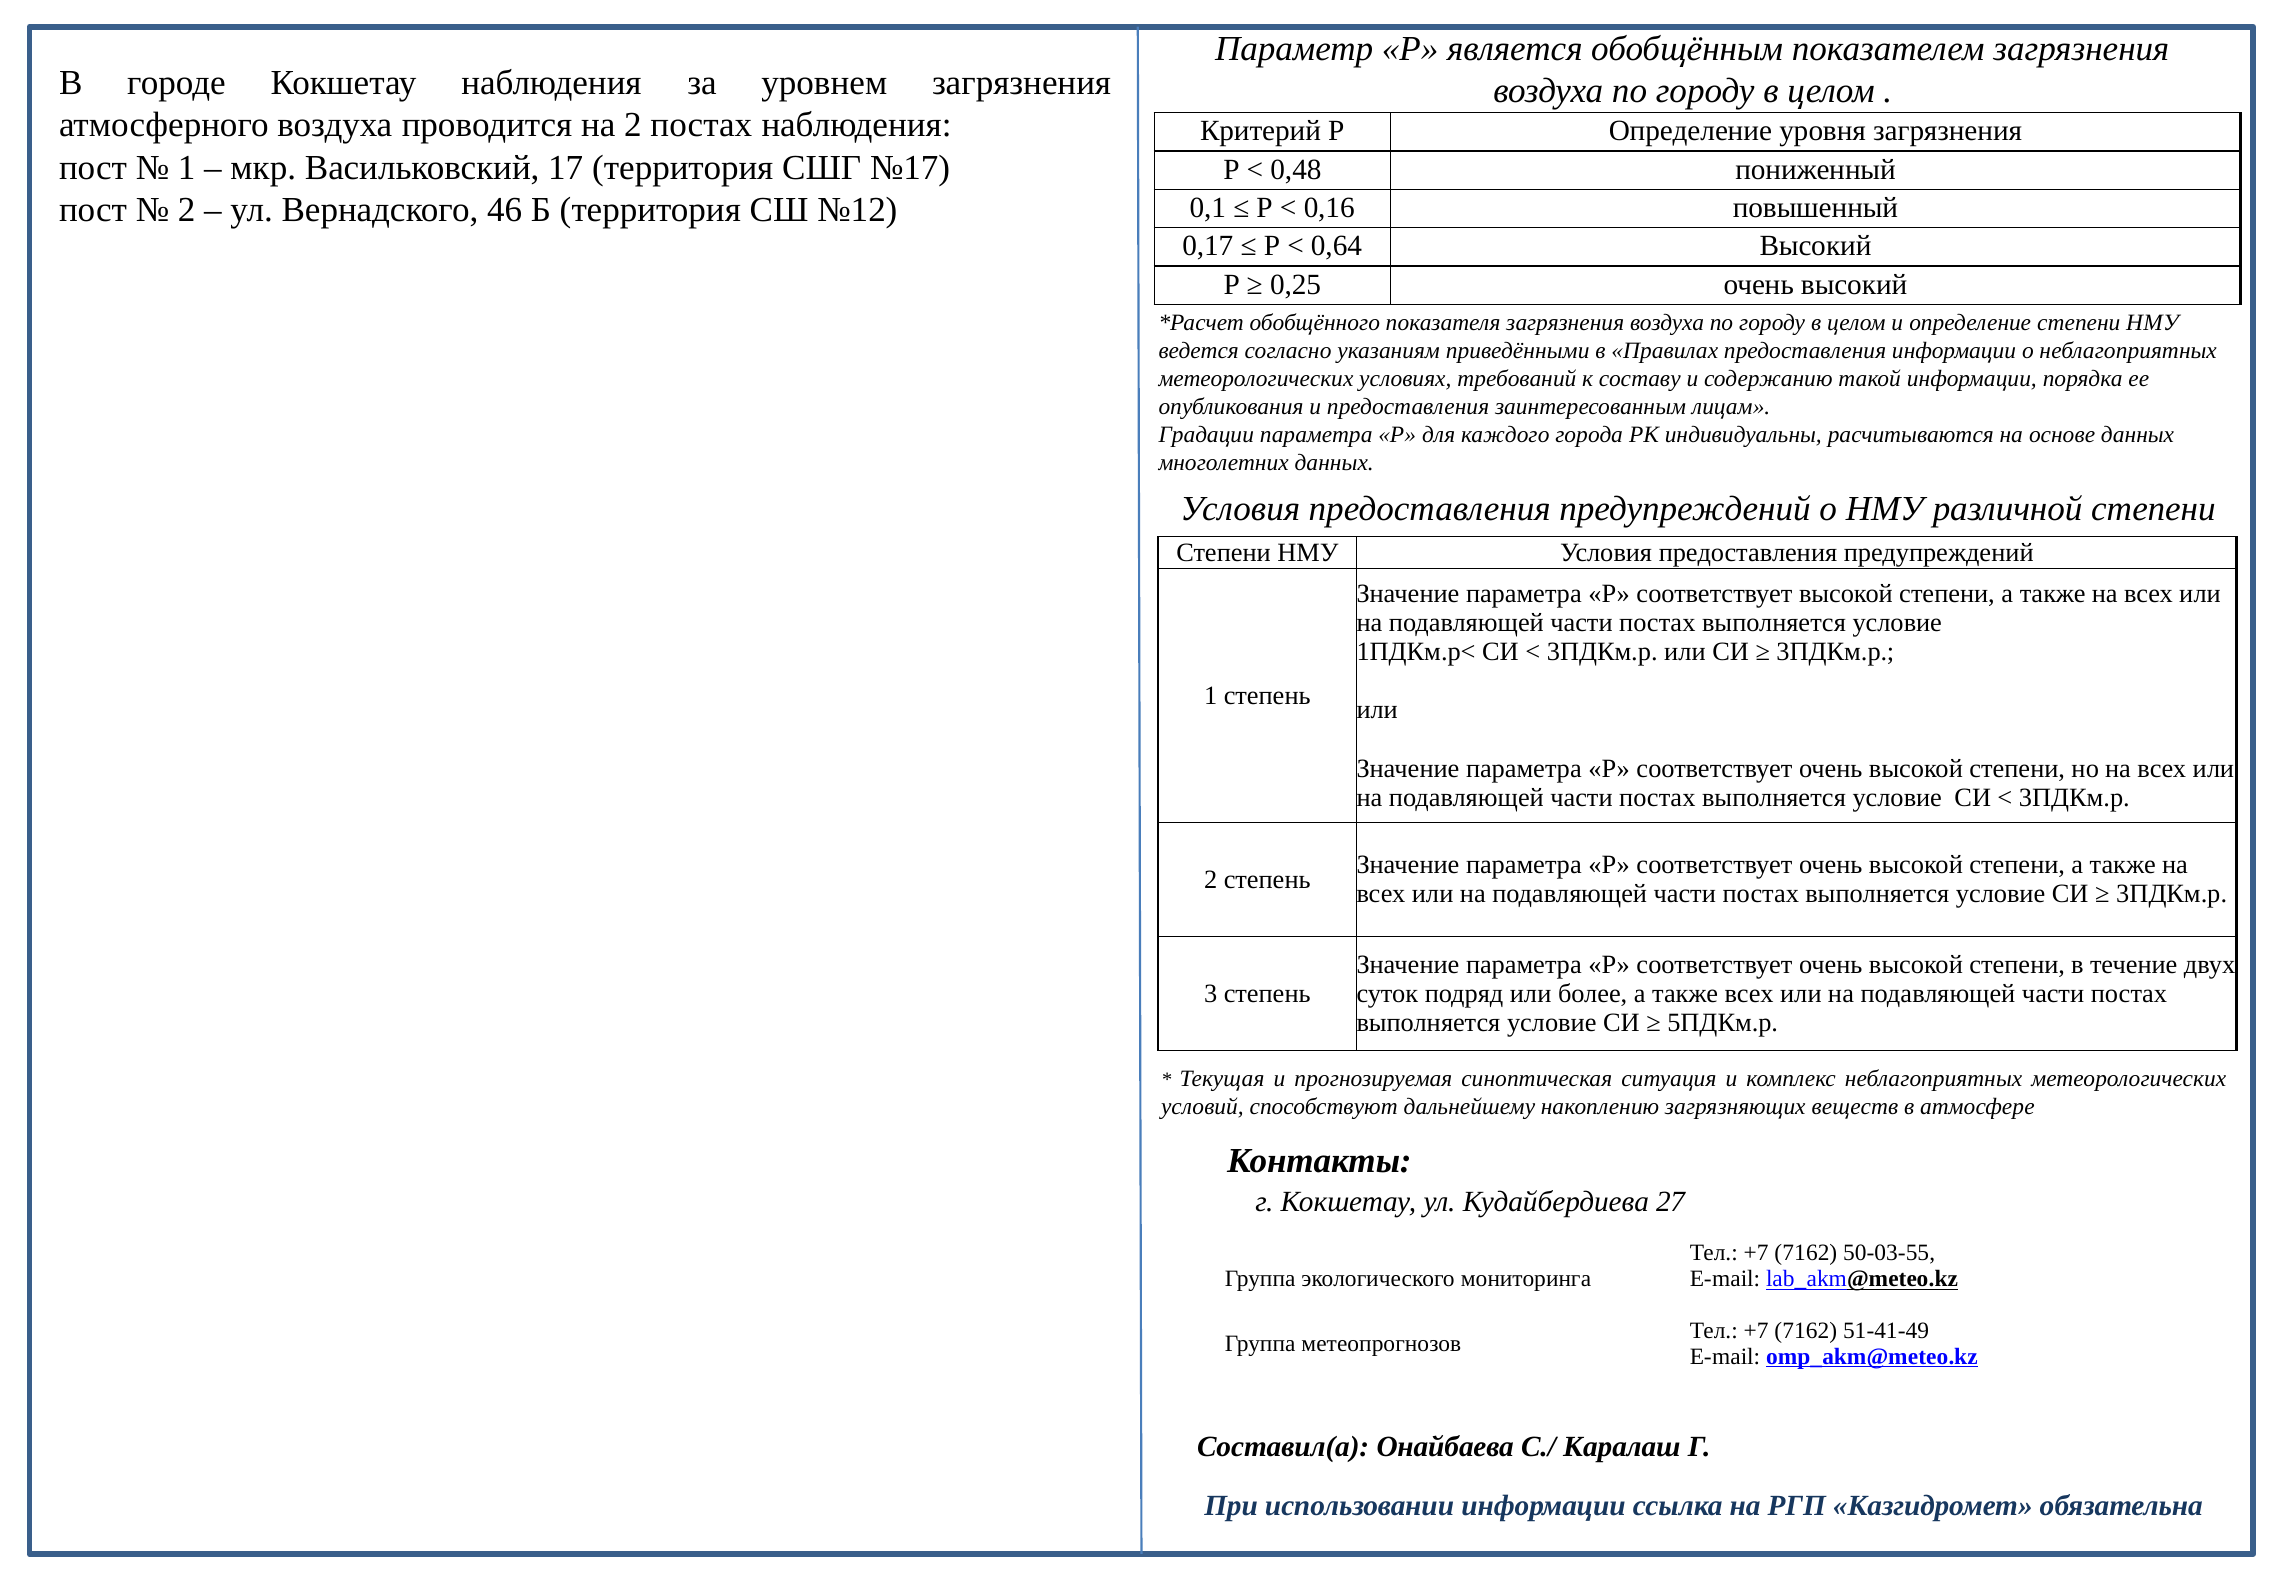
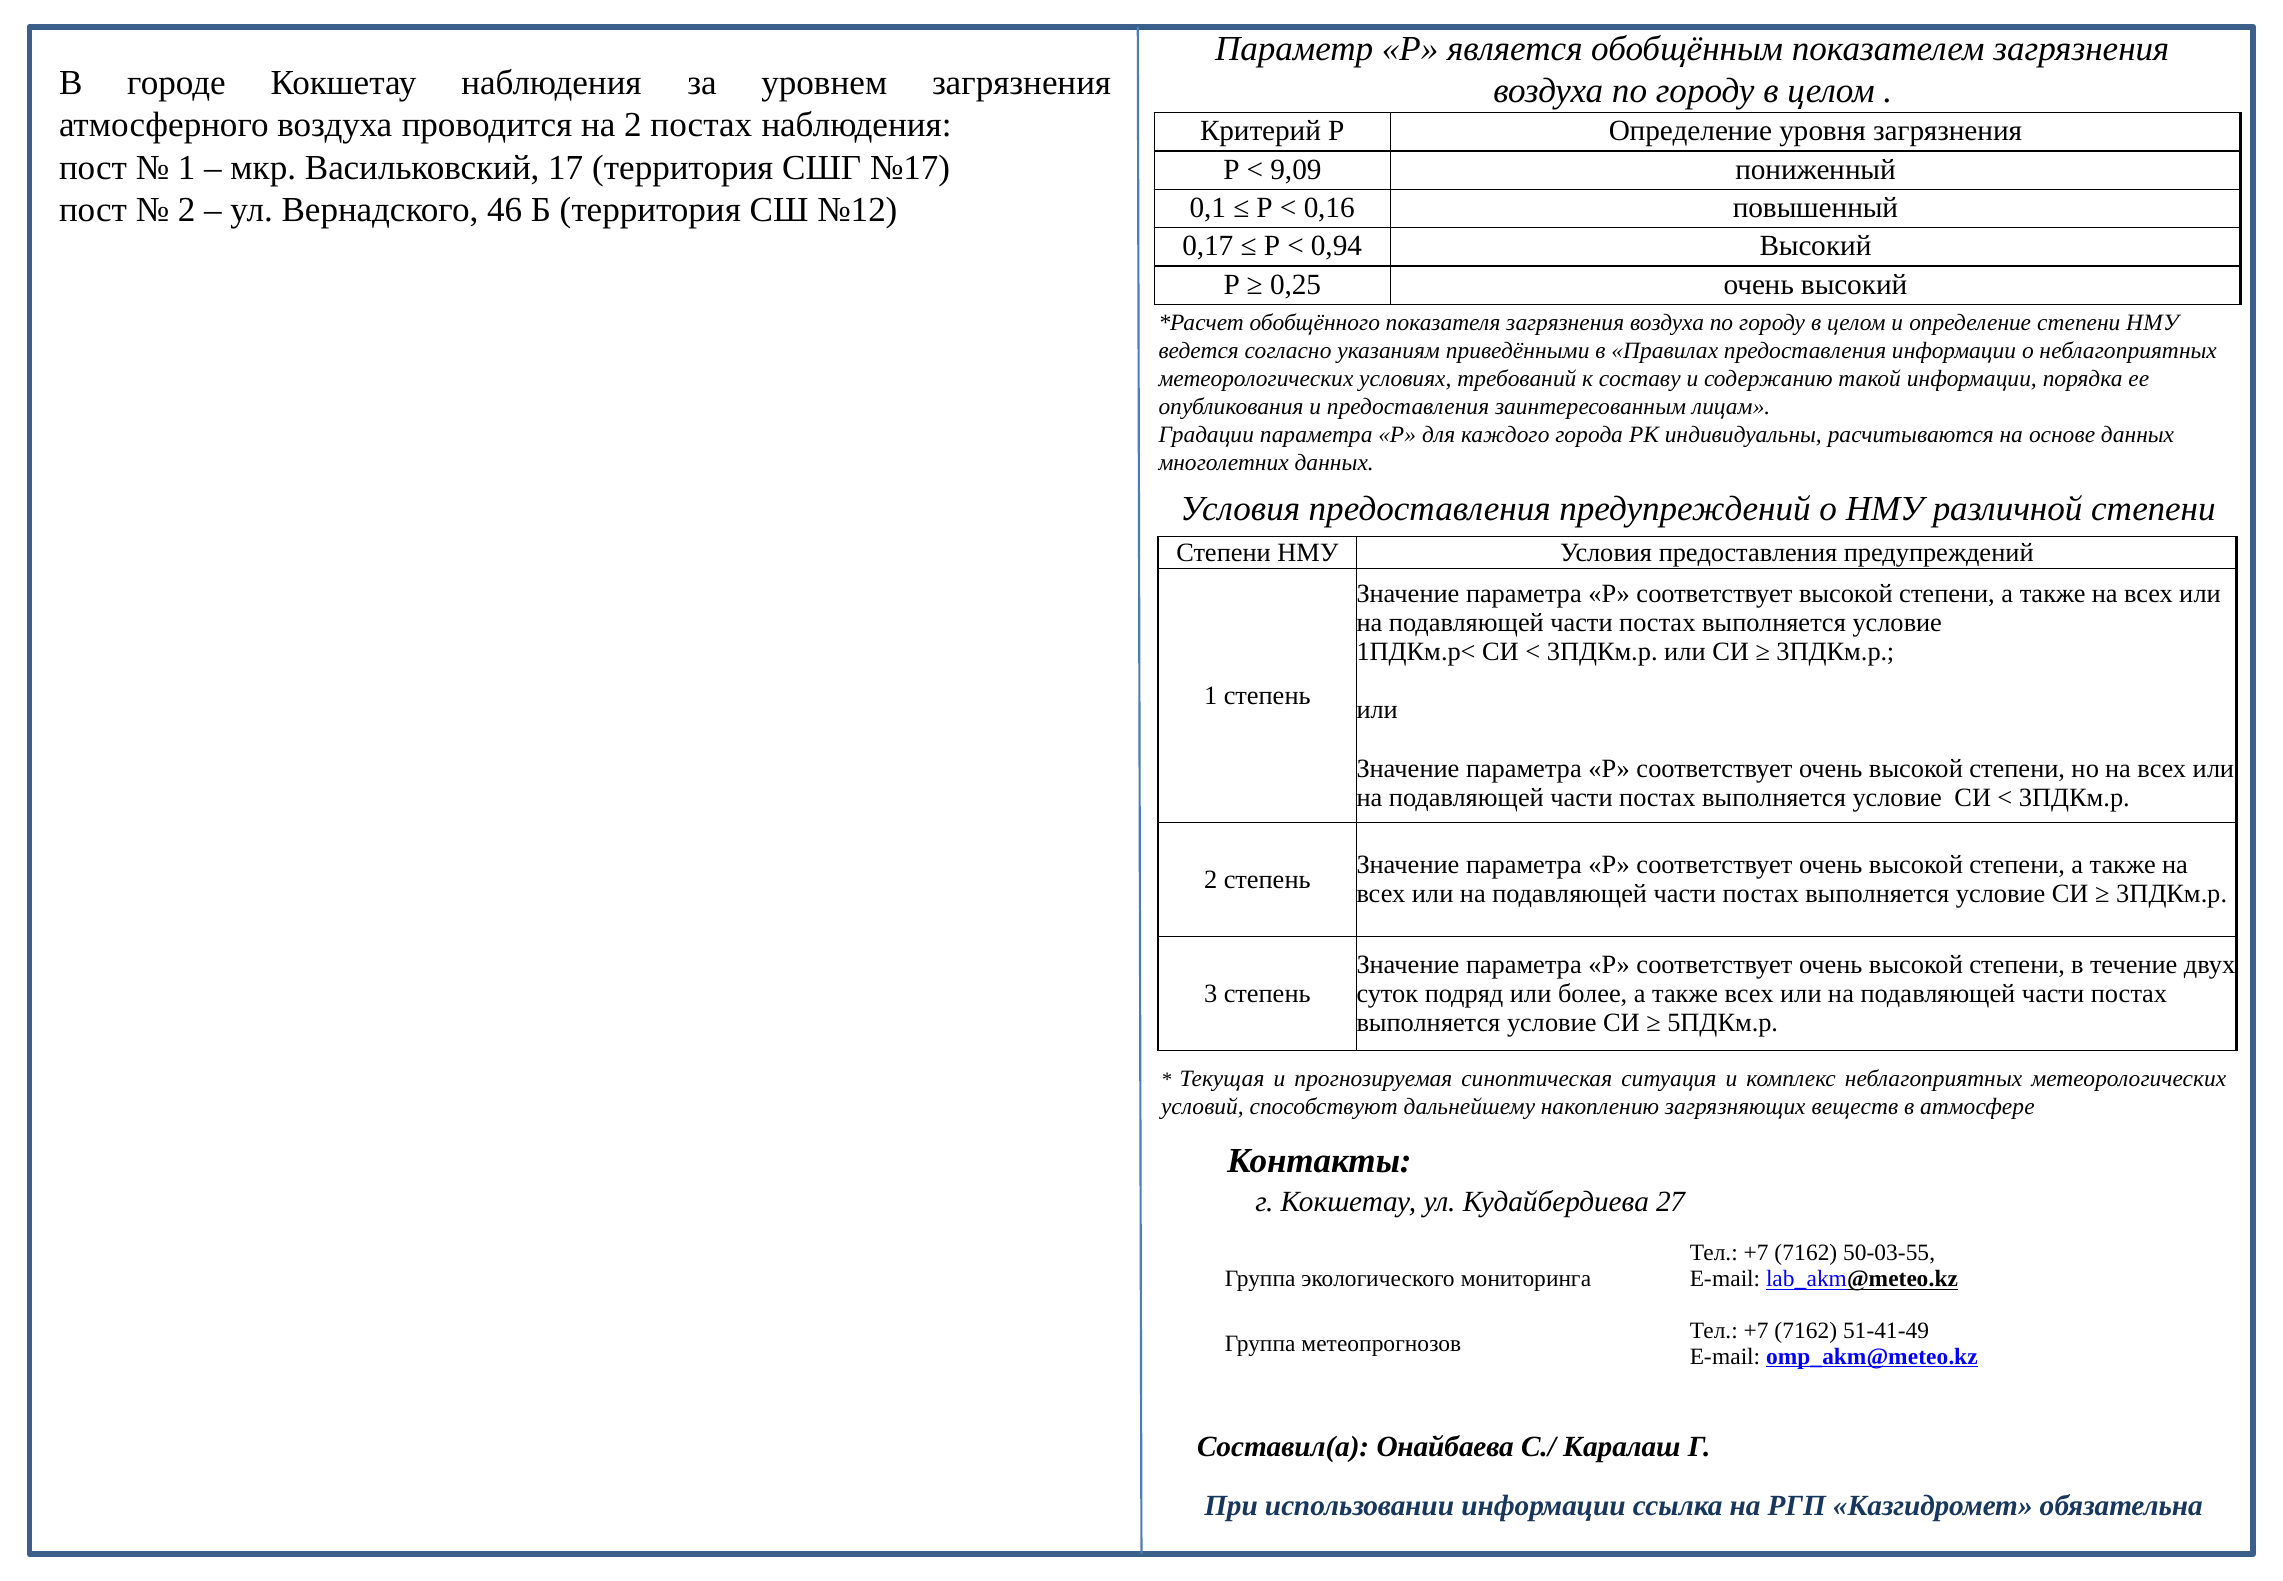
0,48: 0,48 -> 9,09
0,64: 0,64 -> 0,94
